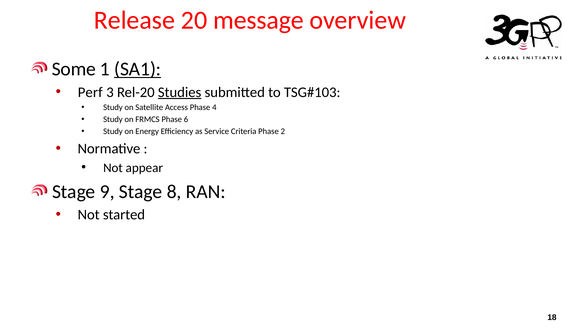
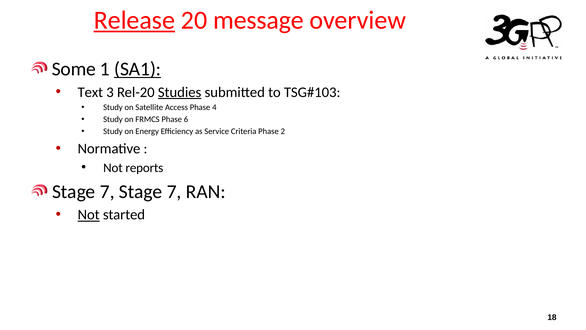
Release underline: none -> present
Perf: Perf -> Text
appear: appear -> reports
9 at (107, 191): 9 -> 7
8 at (174, 191): 8 -> 7
Not at (89, 215) underline: none -> present
